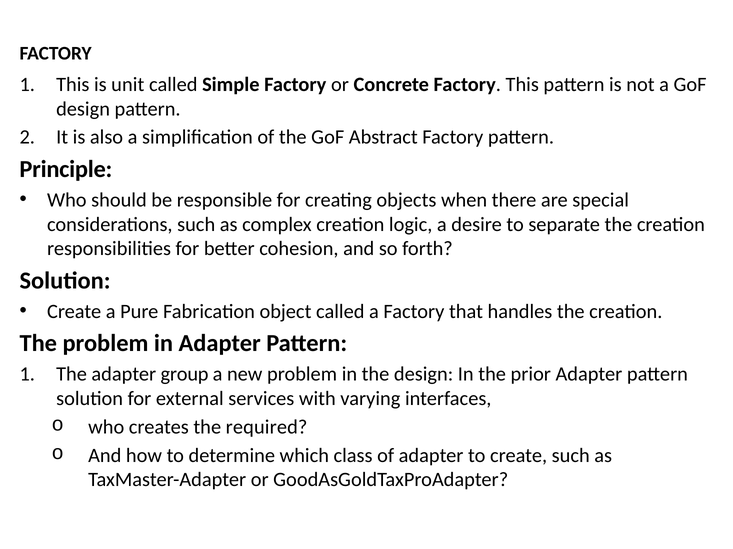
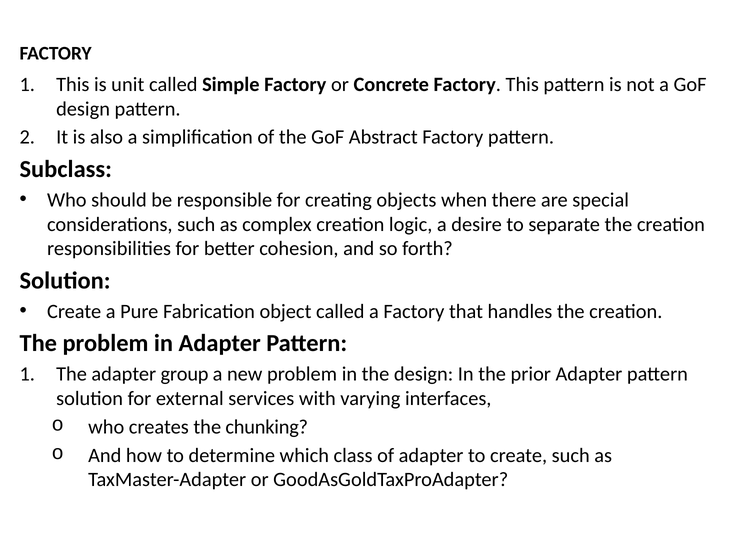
Principle: Principle -> Subclass
required: required -> chunking
